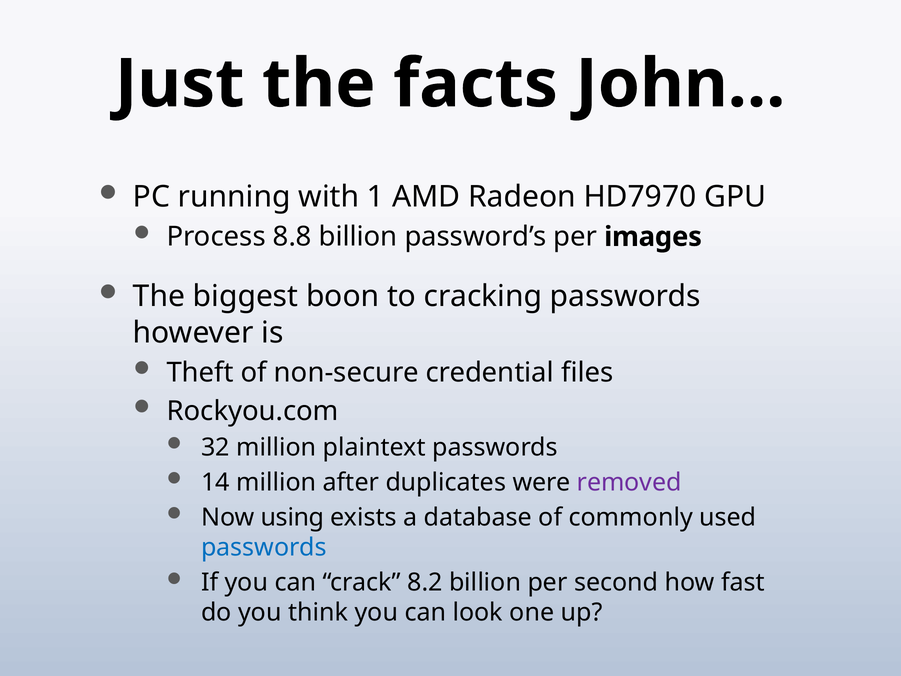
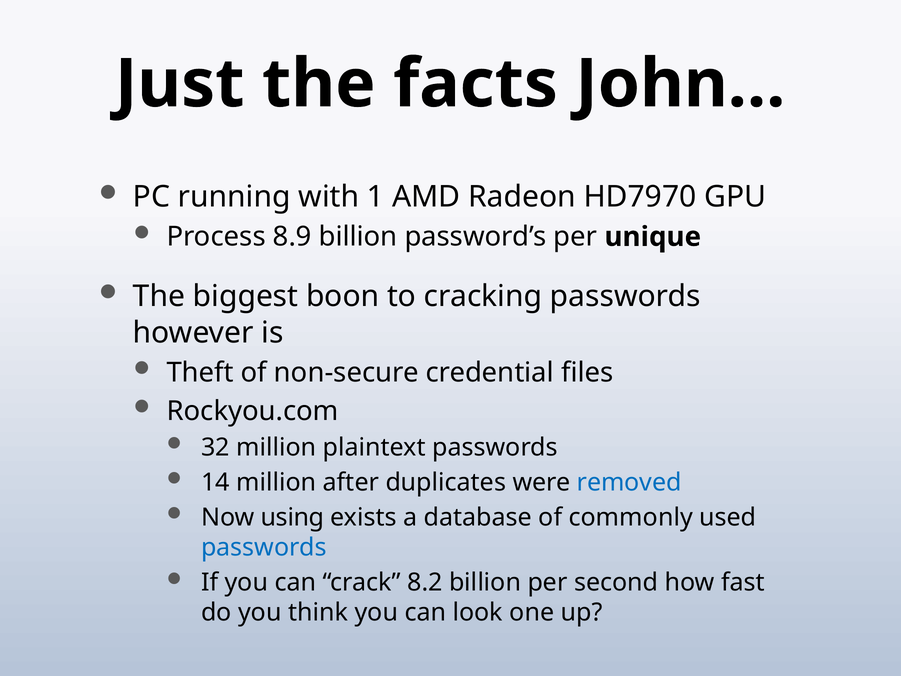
8.8: 8.8 -> 8.9
images: images -> unique
removed colour: purple -> blue
